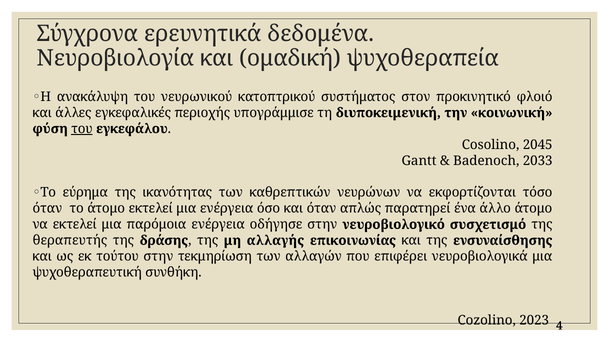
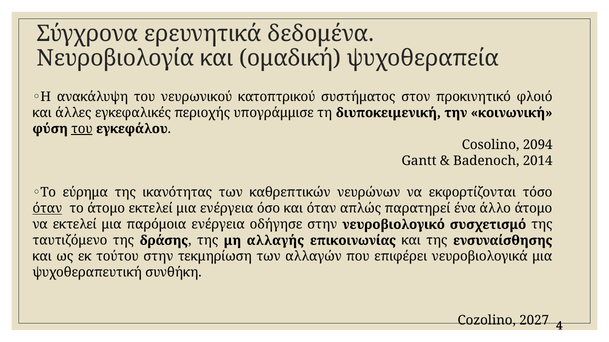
2045: 2045 -> 2094
2033: 2033 -> 2014
όταν at (47, 209) underline: none -> present
θεραπευτής: θεραπευτής -> ταυτιζόμενο
2023: 2023 -> 2027
